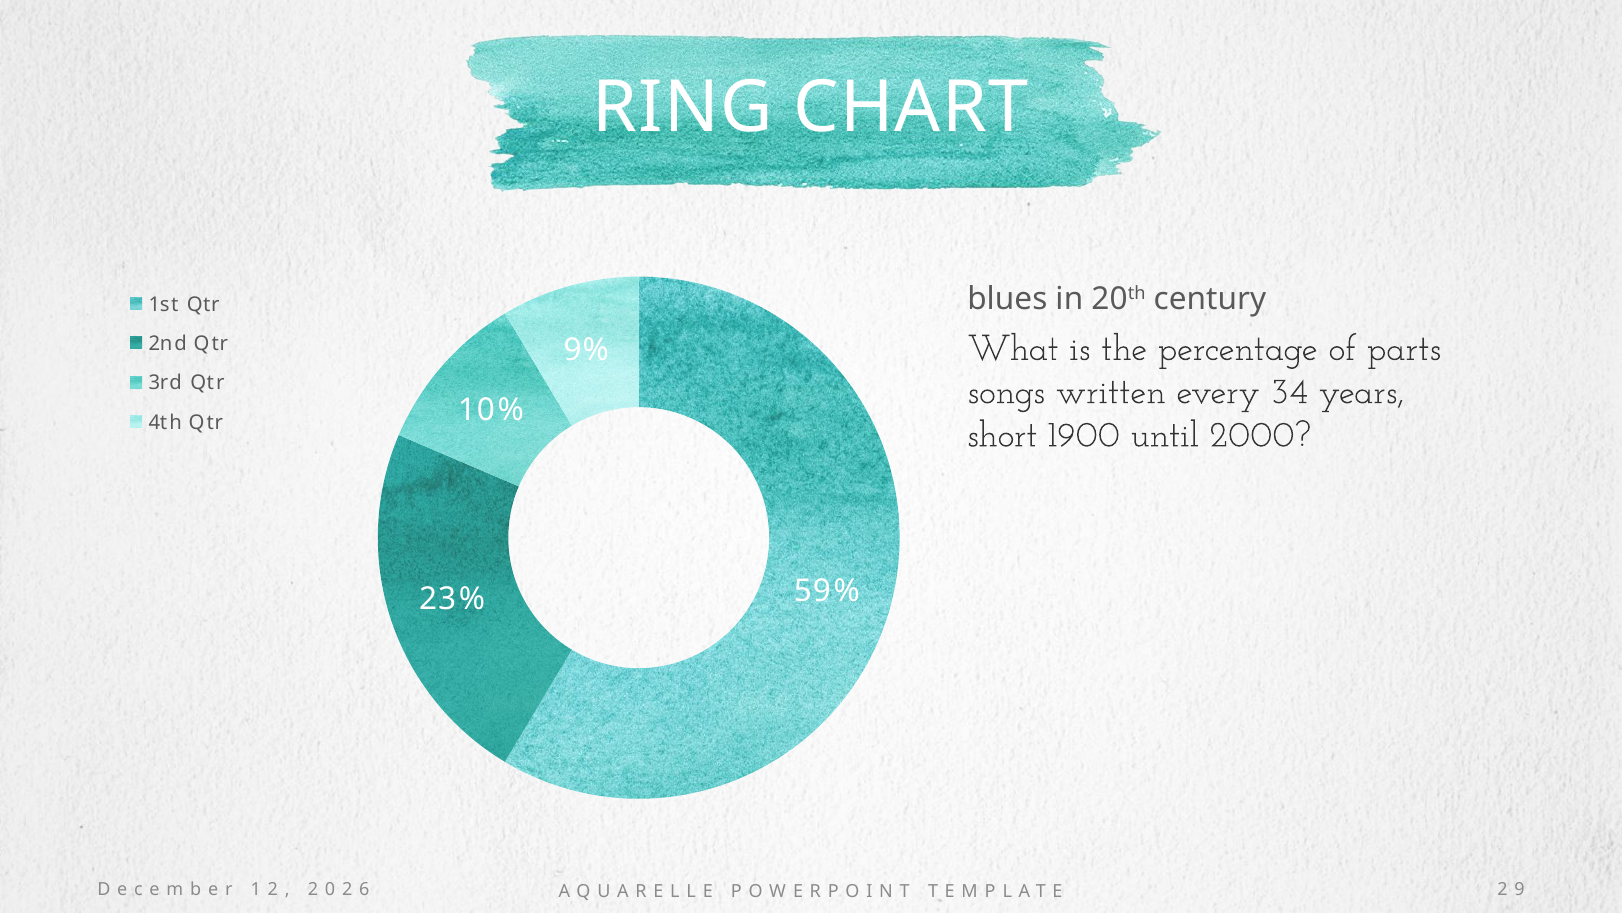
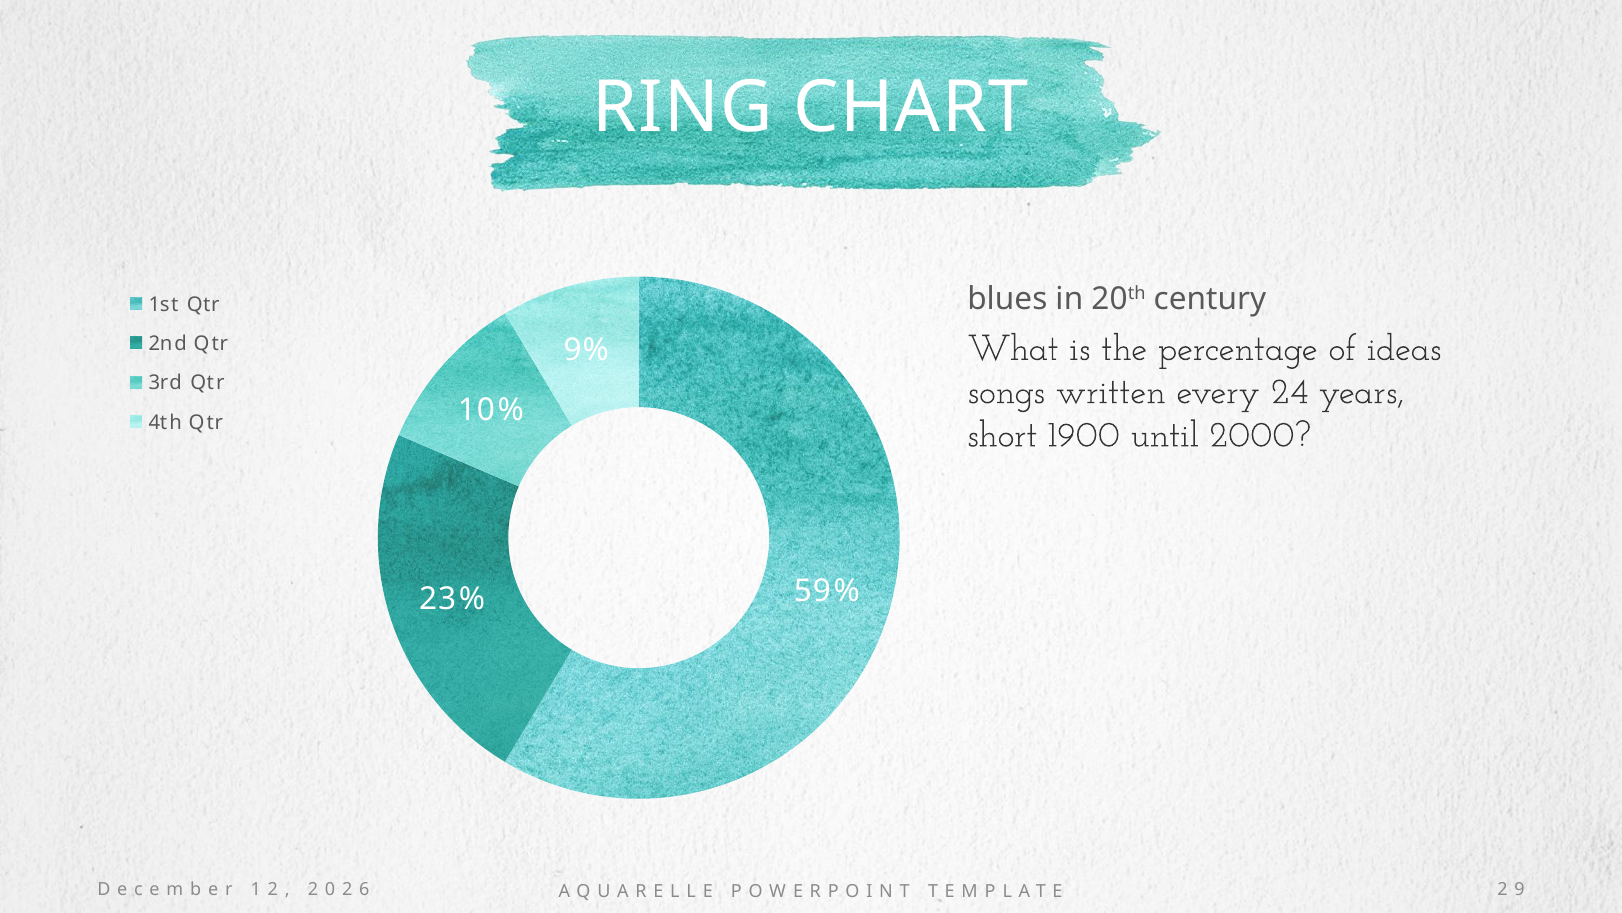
parts: parts -> ideas
34: 34 -> 24
